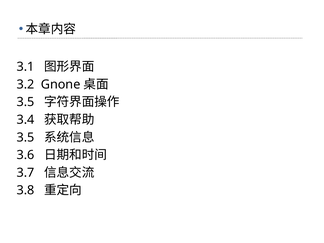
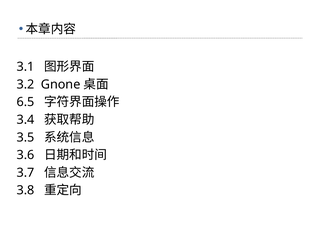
3.5 at (26, 102): 3.5 -> 6.5
